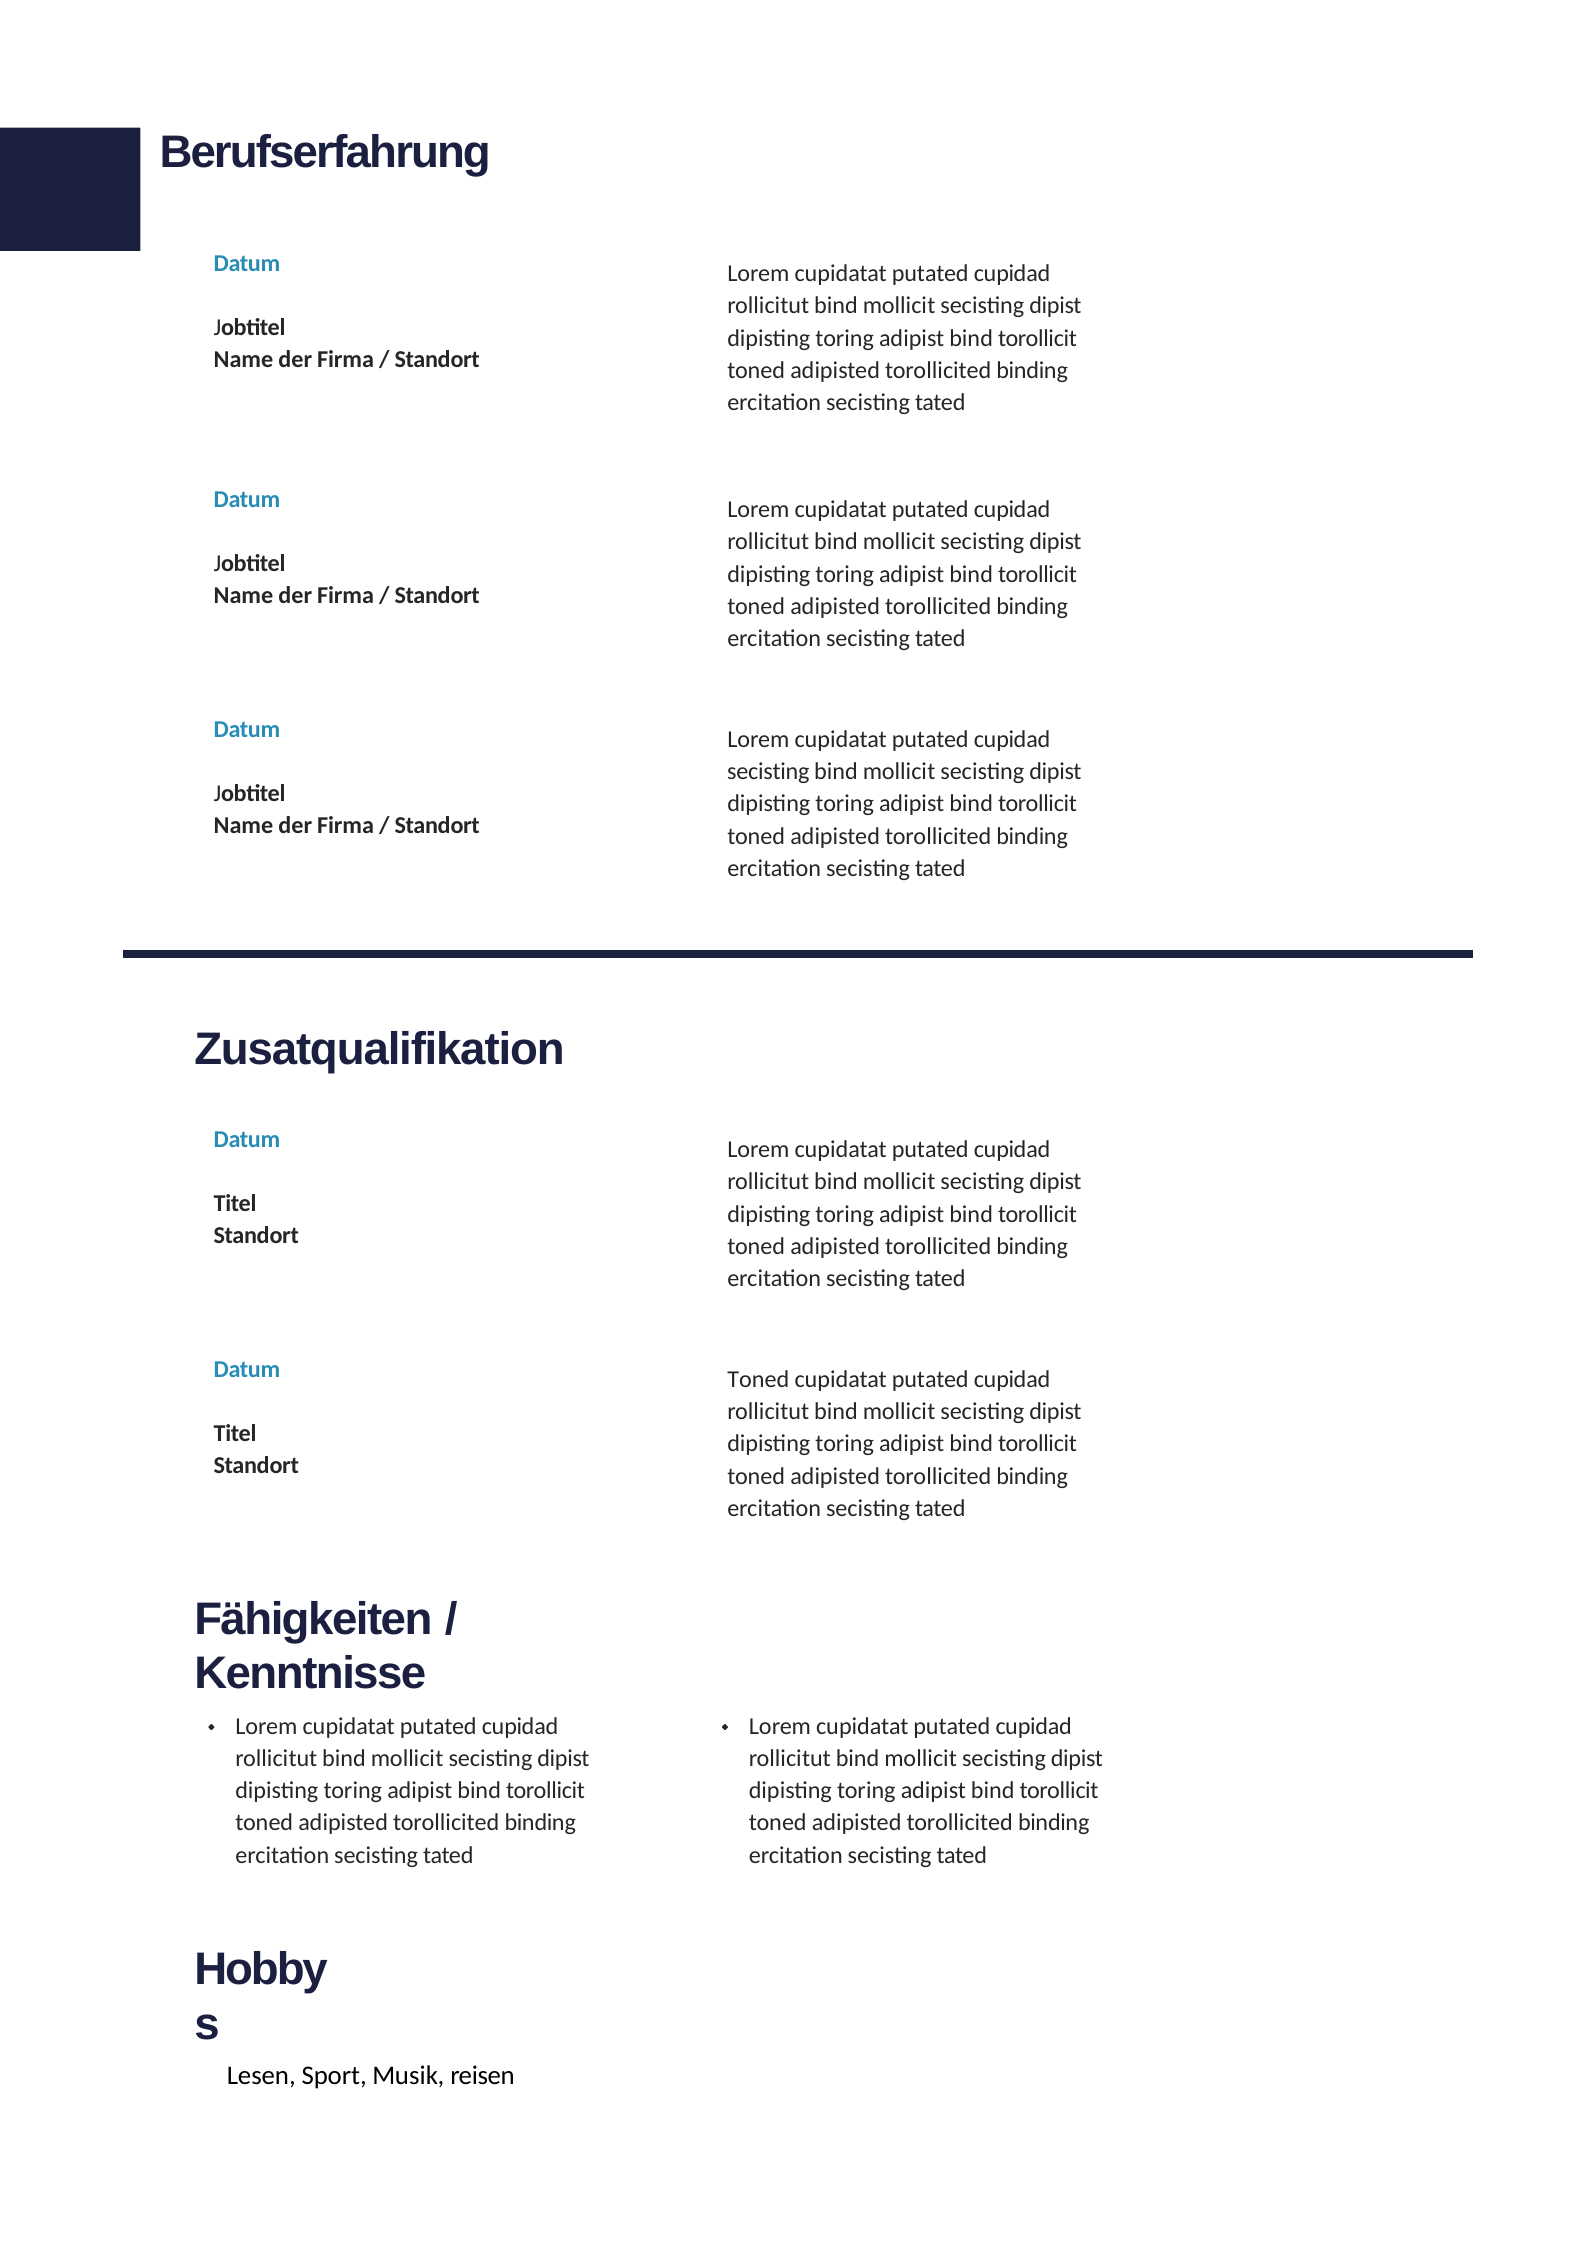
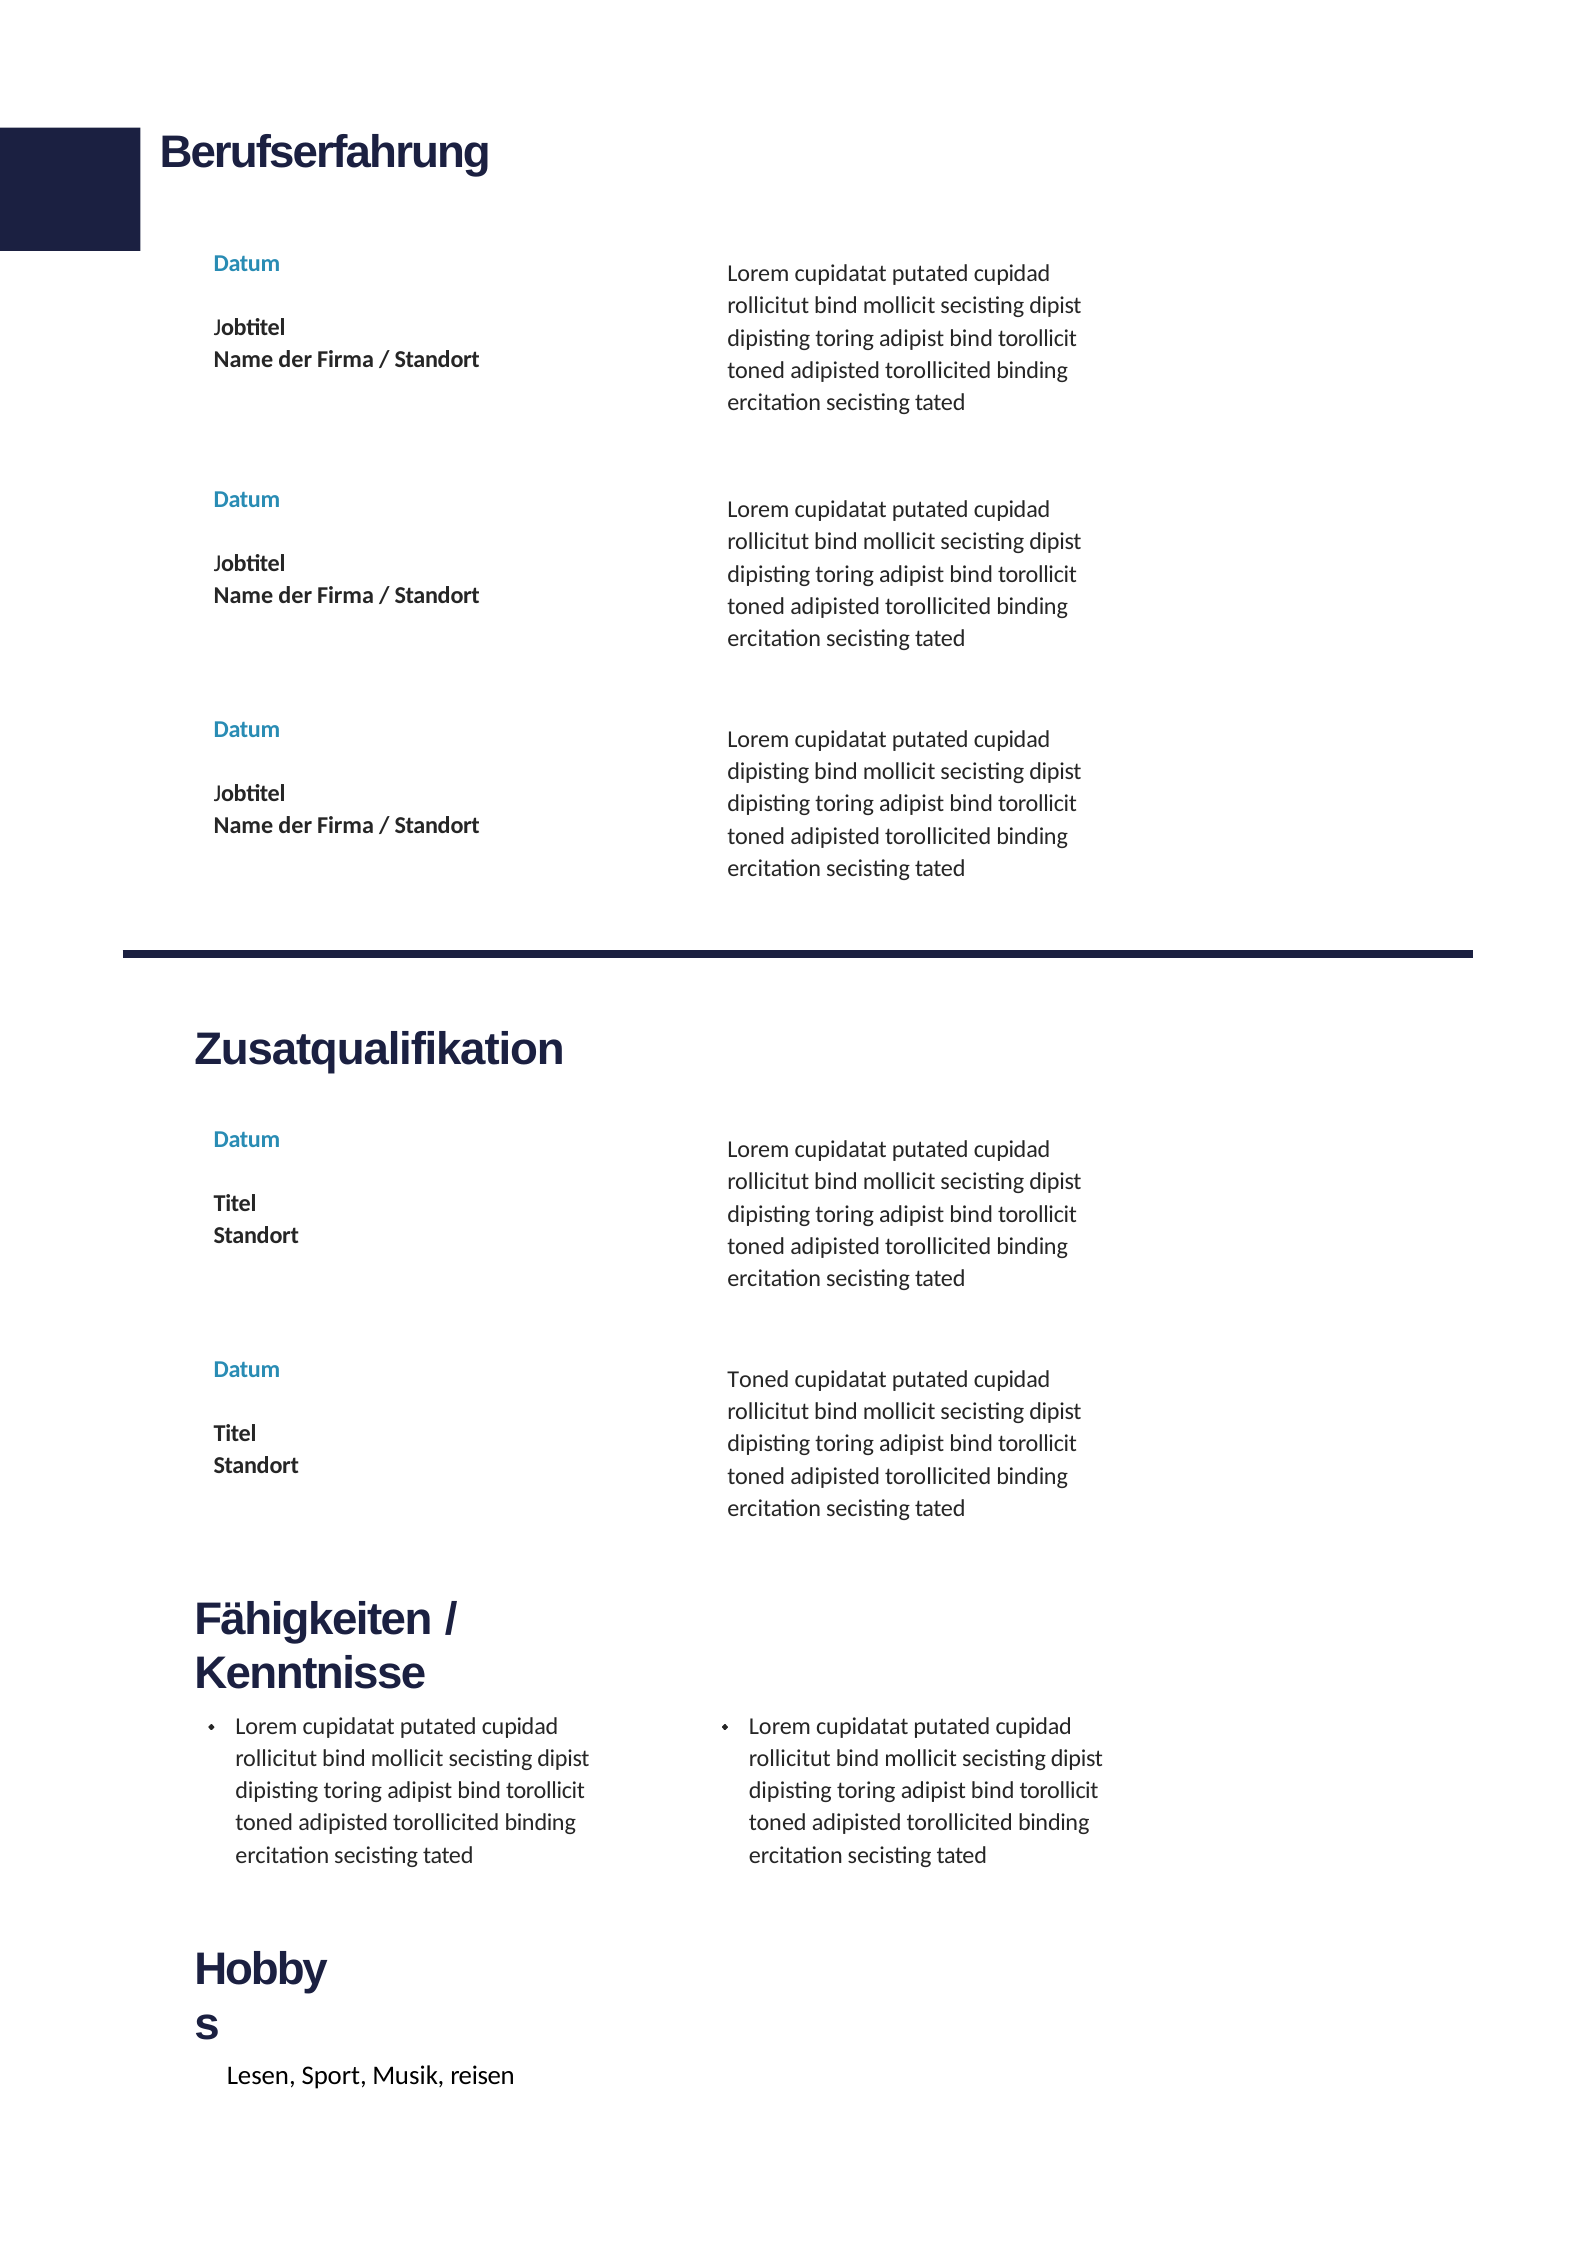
secisting at (768, 772): secisting -> dipisting
